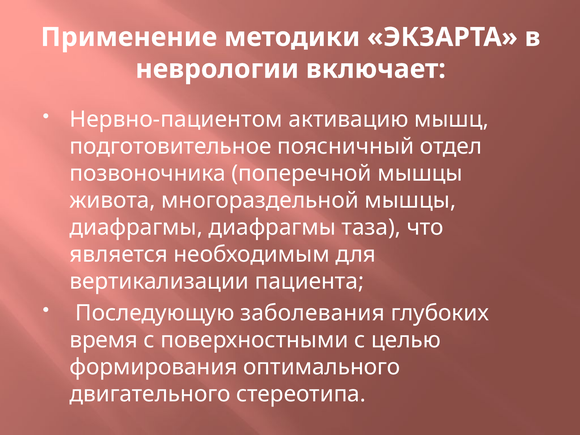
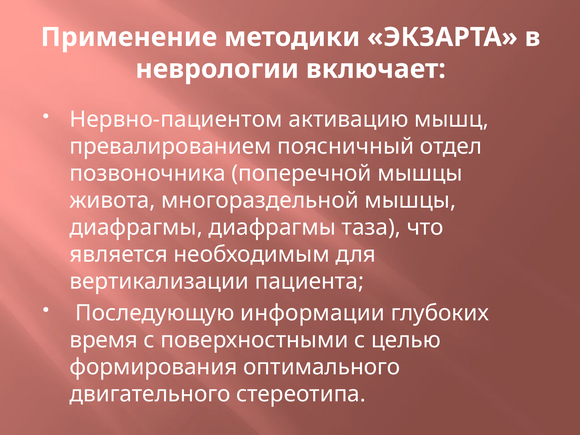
подготовительное: подготовительное -> превалированием
заболевания: заболевания -> информации
